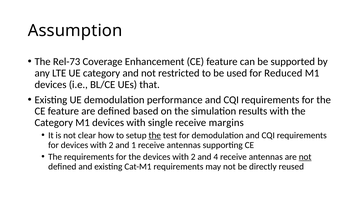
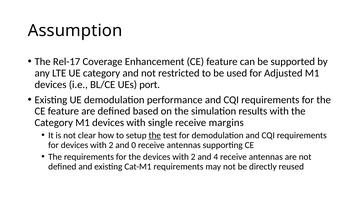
Rel-73: Rel-73 -> Rel-17
Reduced: Reduced -> Adjusted
that: that -> port
1: 1 -> 0
not at (305, 157) underline: present -> none
